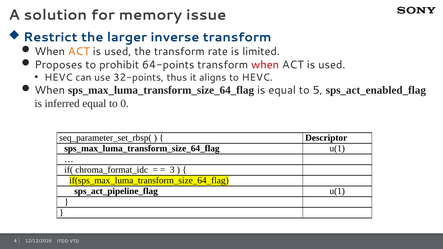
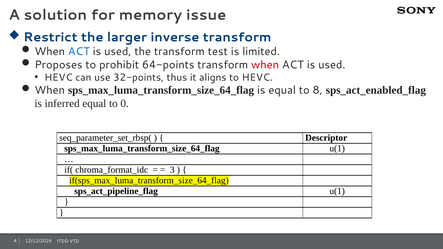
ACT at (79, 51) colour: orange -> blue
rate: rate -> test
5: 5 -> 8
